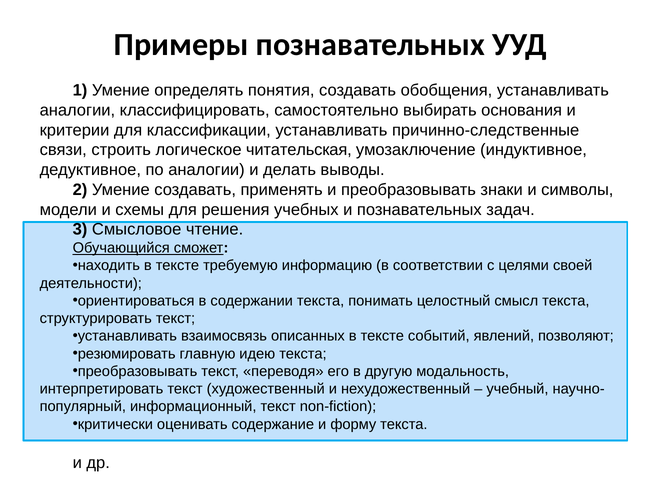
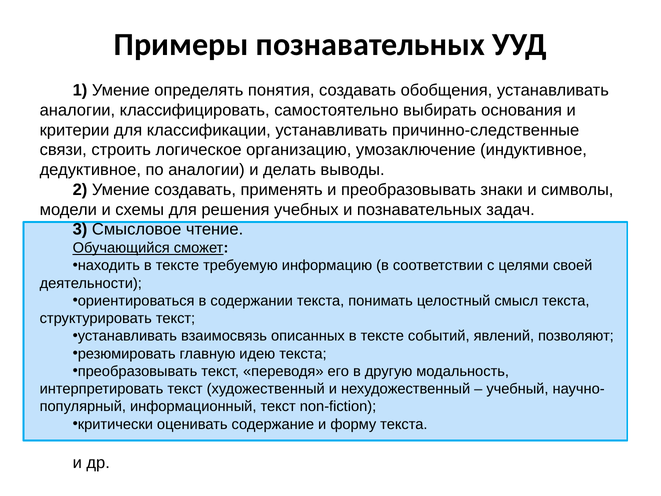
читательская: читательская -> организацию
